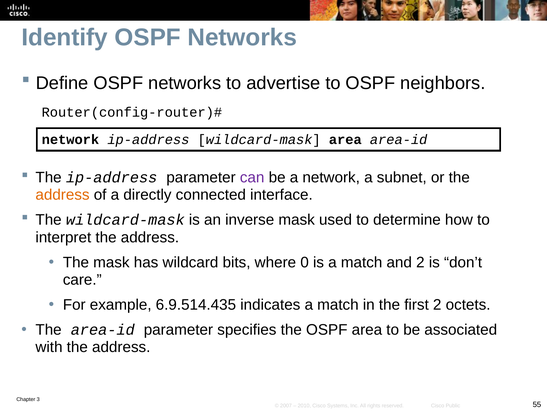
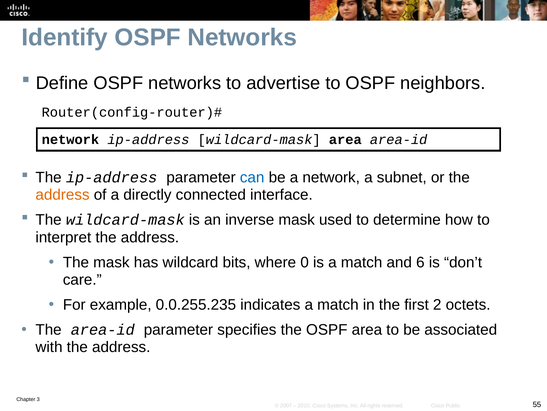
can colour: purple -> blue
and 2: 2 -> 6
6.9.514.435: 6.9.514.435 -> 0.0.255.235
